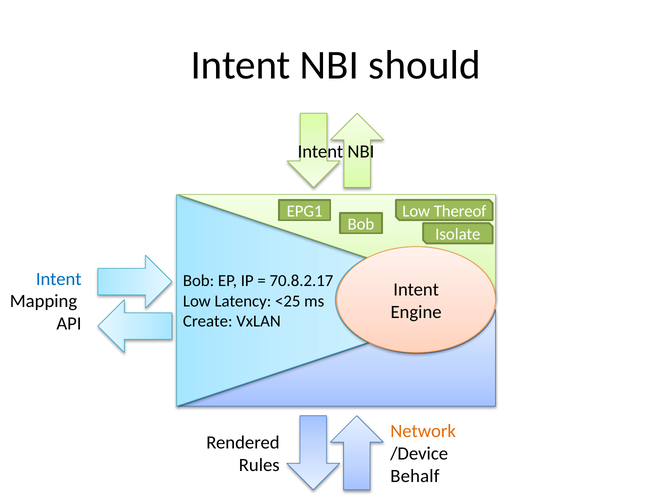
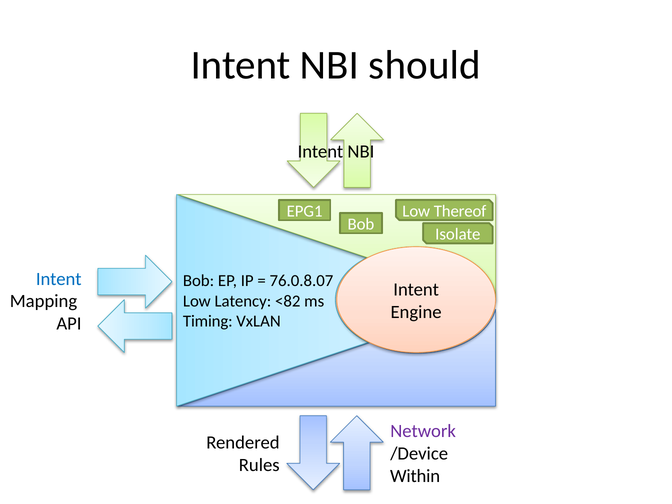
70.8.2.17: 70.8.2.17 -> 76.0.8.07
<25: <25 -> <82
Create: Create -> Timing
Network colour: orange -> purple
Behalf: Behalf -> Within
